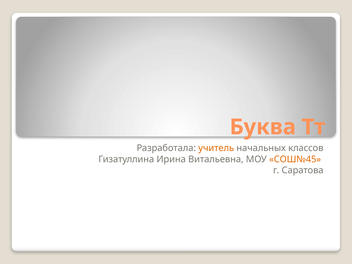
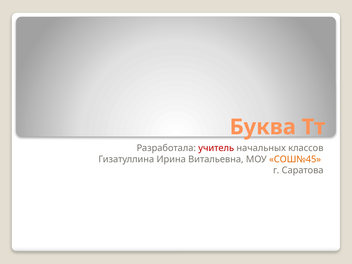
учитель colour: orange -> red
